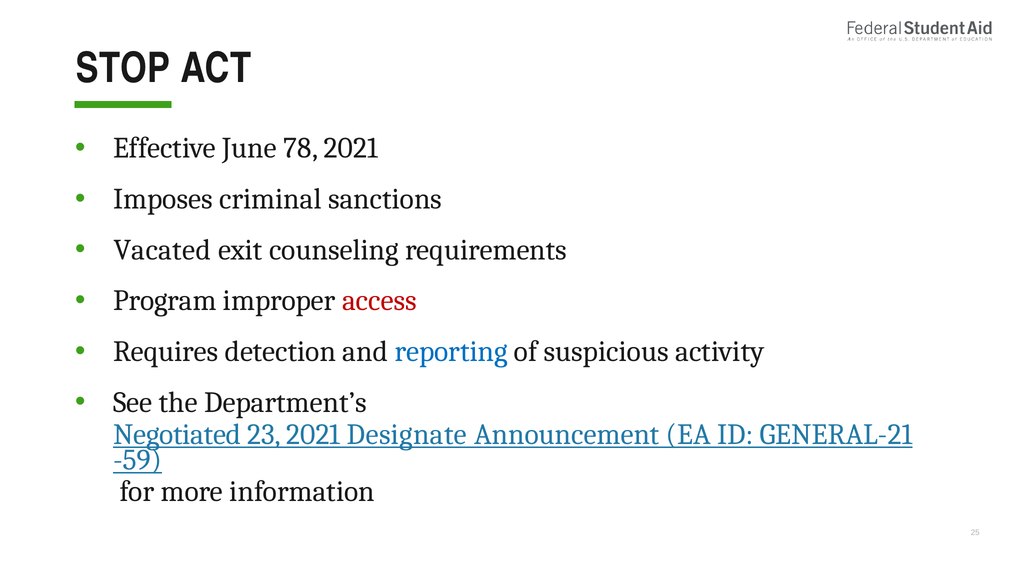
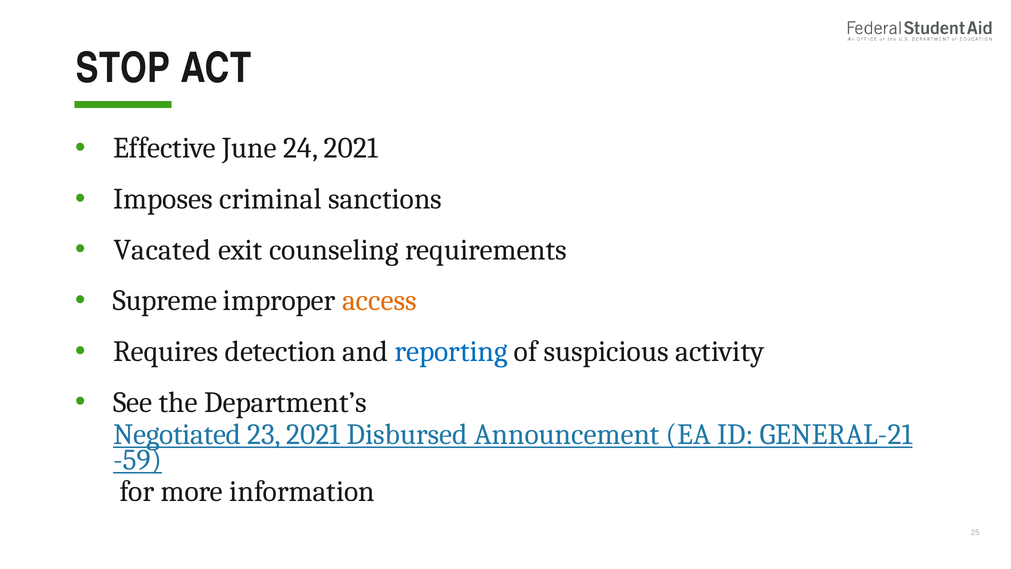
78: 78 -> 24
Program: Program -> Supreme
access colour: red -> orange
Designate: Designate -> Disbursed
